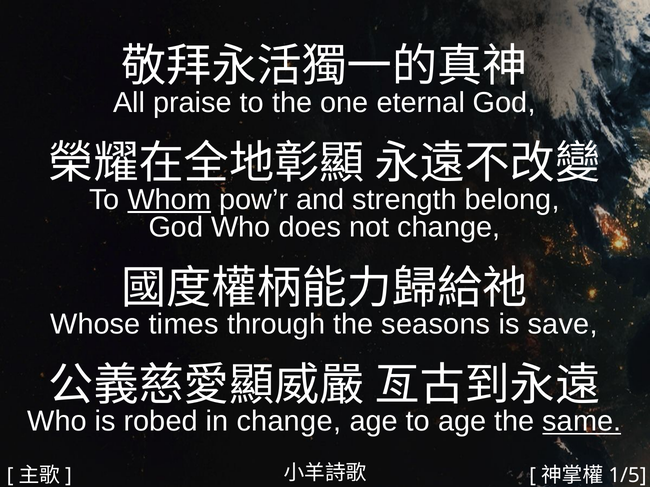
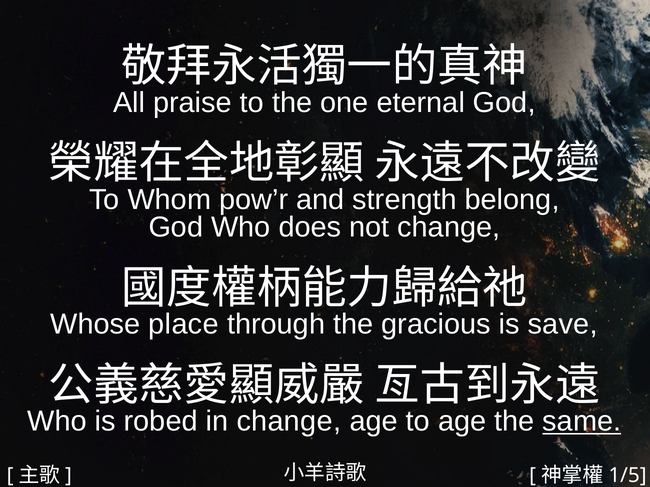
Whom underline: present -> none
times: times -> place
seasons: seasons -> gracious
